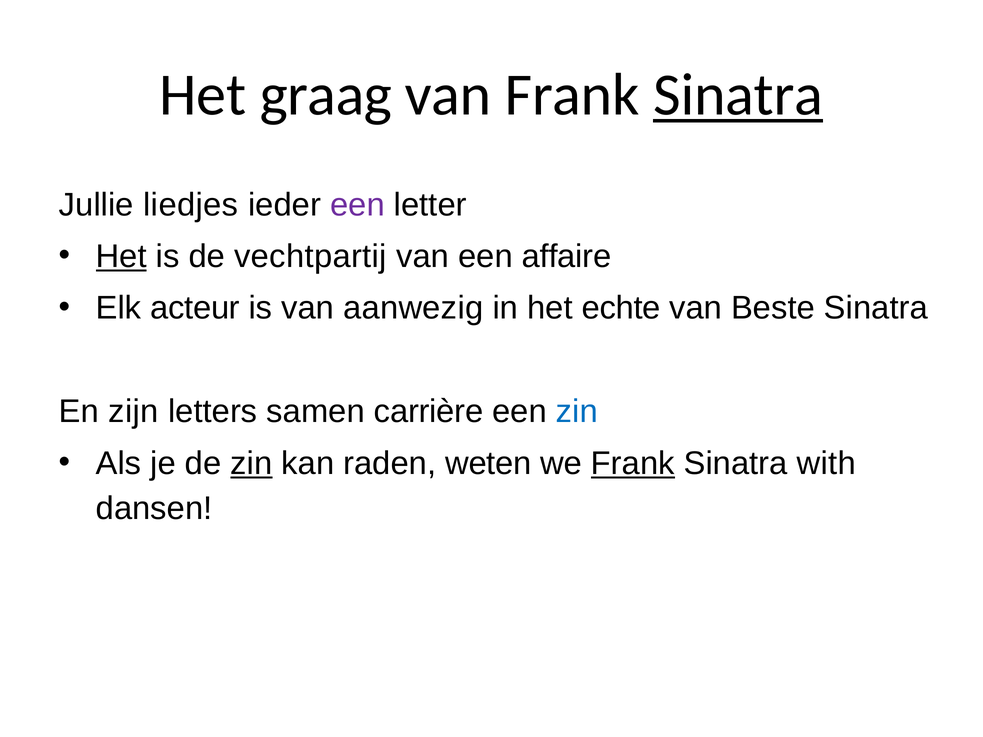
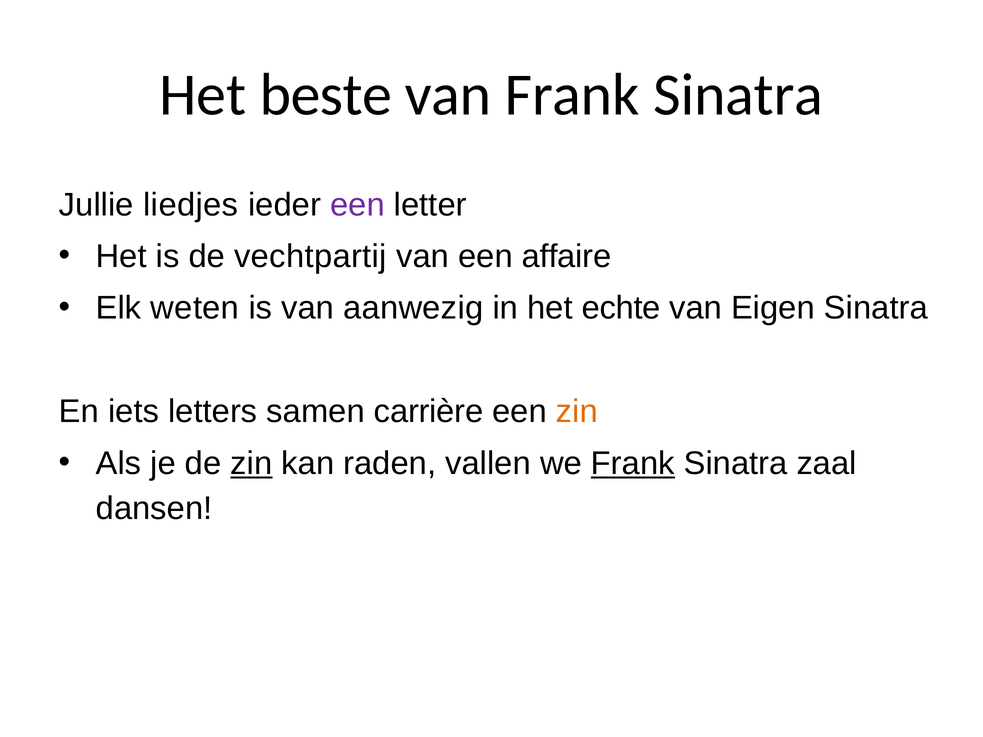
graag: graag -> beste
Sinatra at (738, 95) underline: present -> none
Het at (121, 257) underline: present -> none
acteur: acteur -> weten
Beste: Beste -> Eigen
zijn: zijn -> iets
zin at (577, 412) colour: blue -> orange
weten: weten -> vallen
with: with -> zaal
